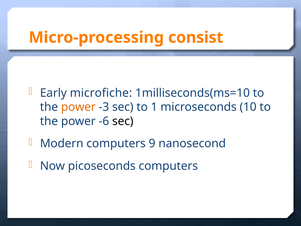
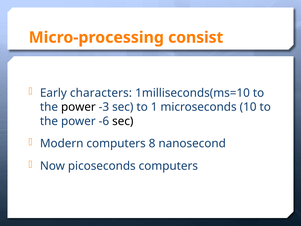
microfiche: microfiche -> characters
power at (78, 107) colour: orange -> black
9: 9 -> 8
